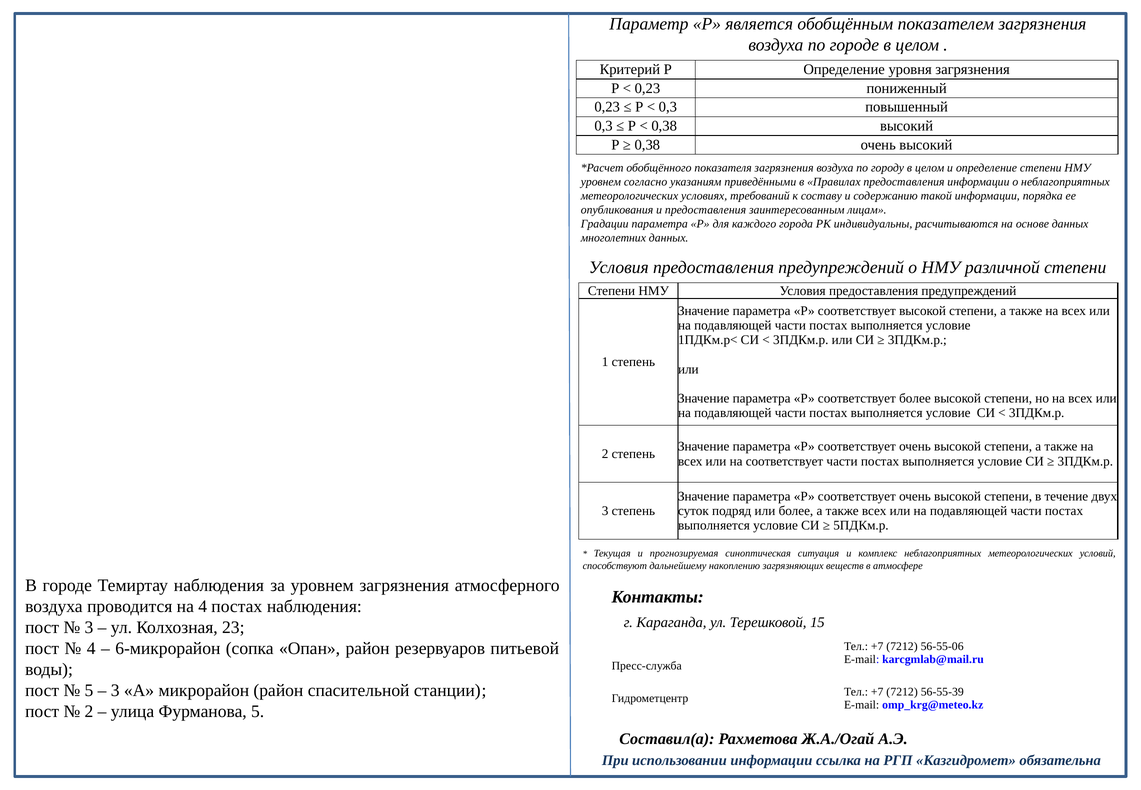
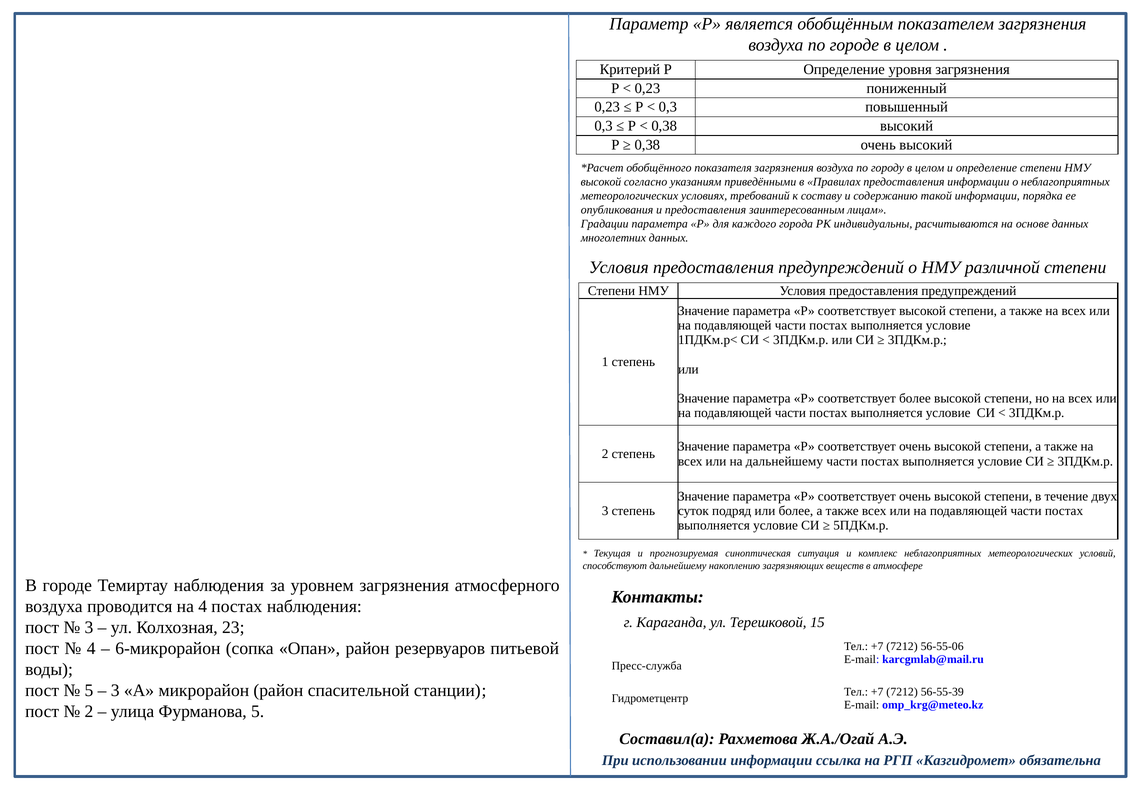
уровнем at (601, 182): уровнем -> высокой
на соответствует: соответствует -> дальнейшему
